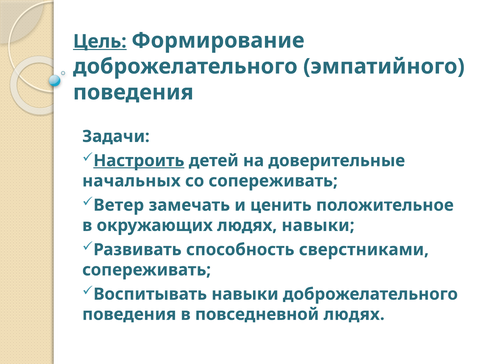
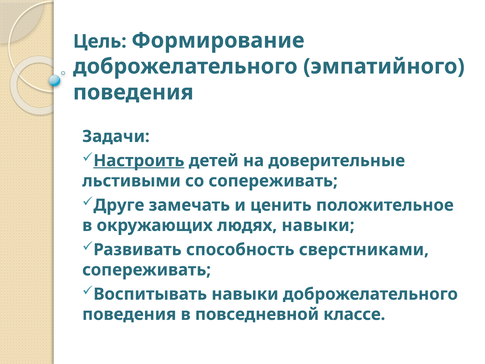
Цель underline: present -> none
начальных: начальных -> льстивыми
Ветер: Ветер -> Друге
повседневной людях: людях -> классе
